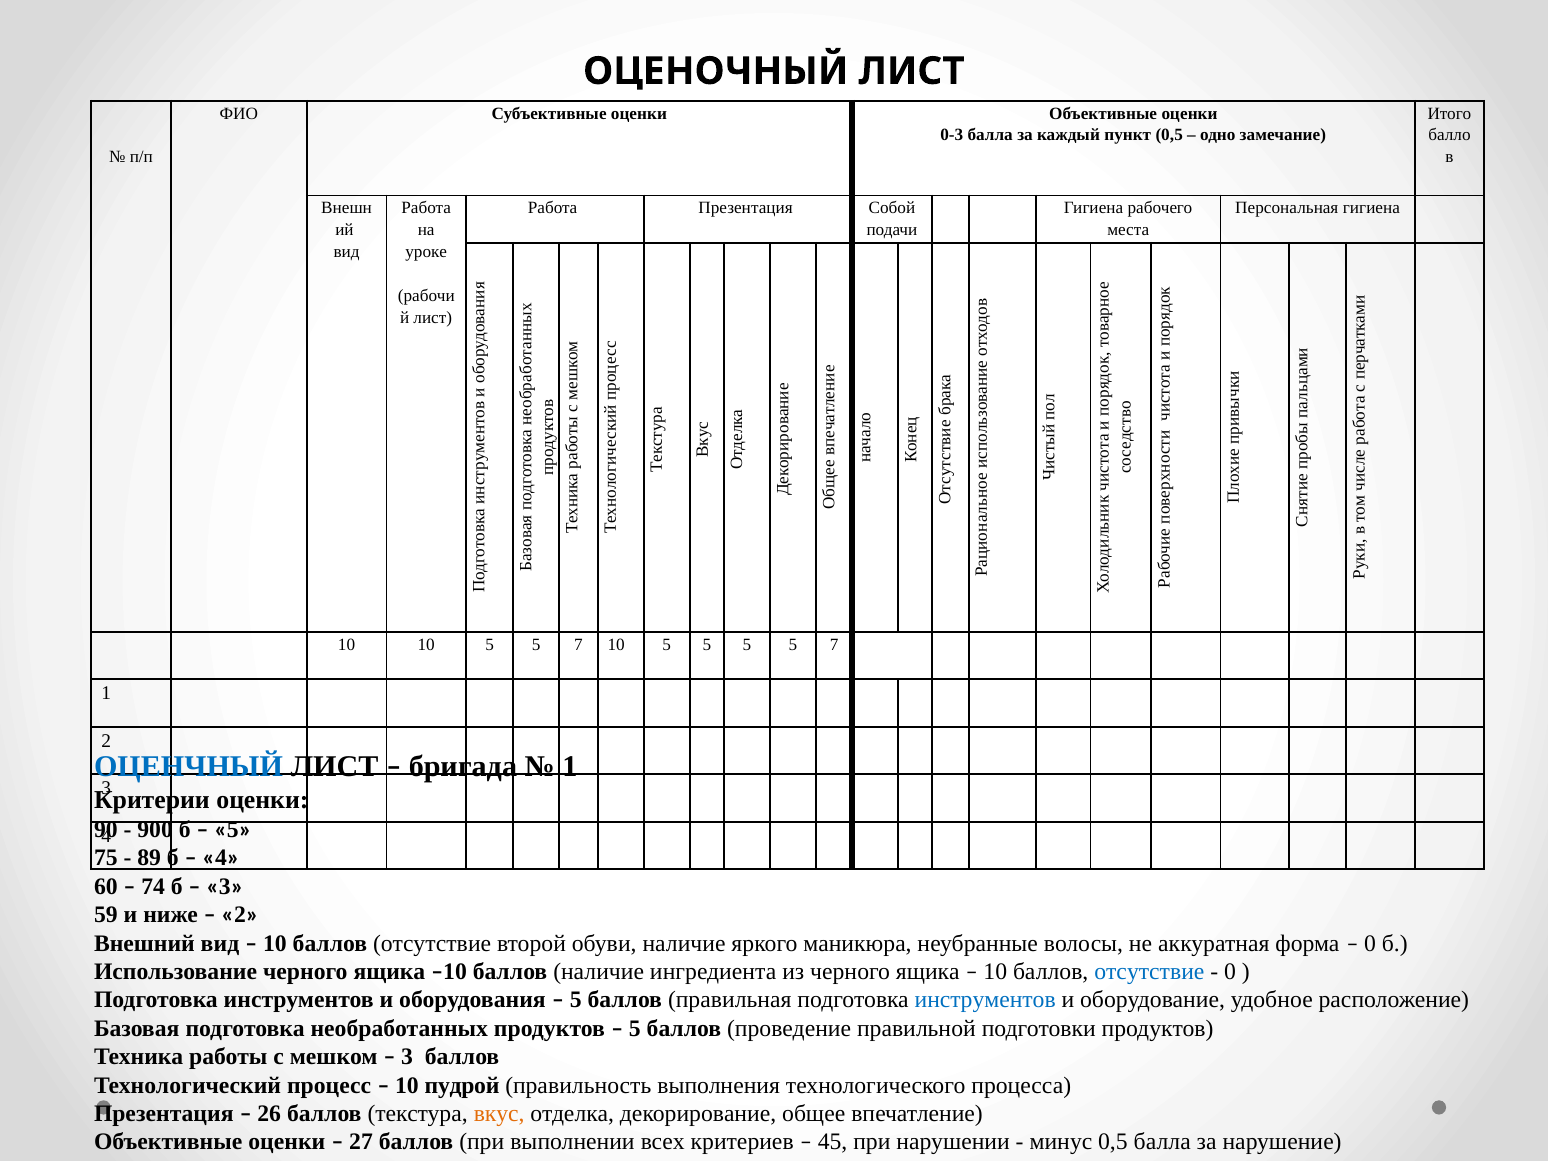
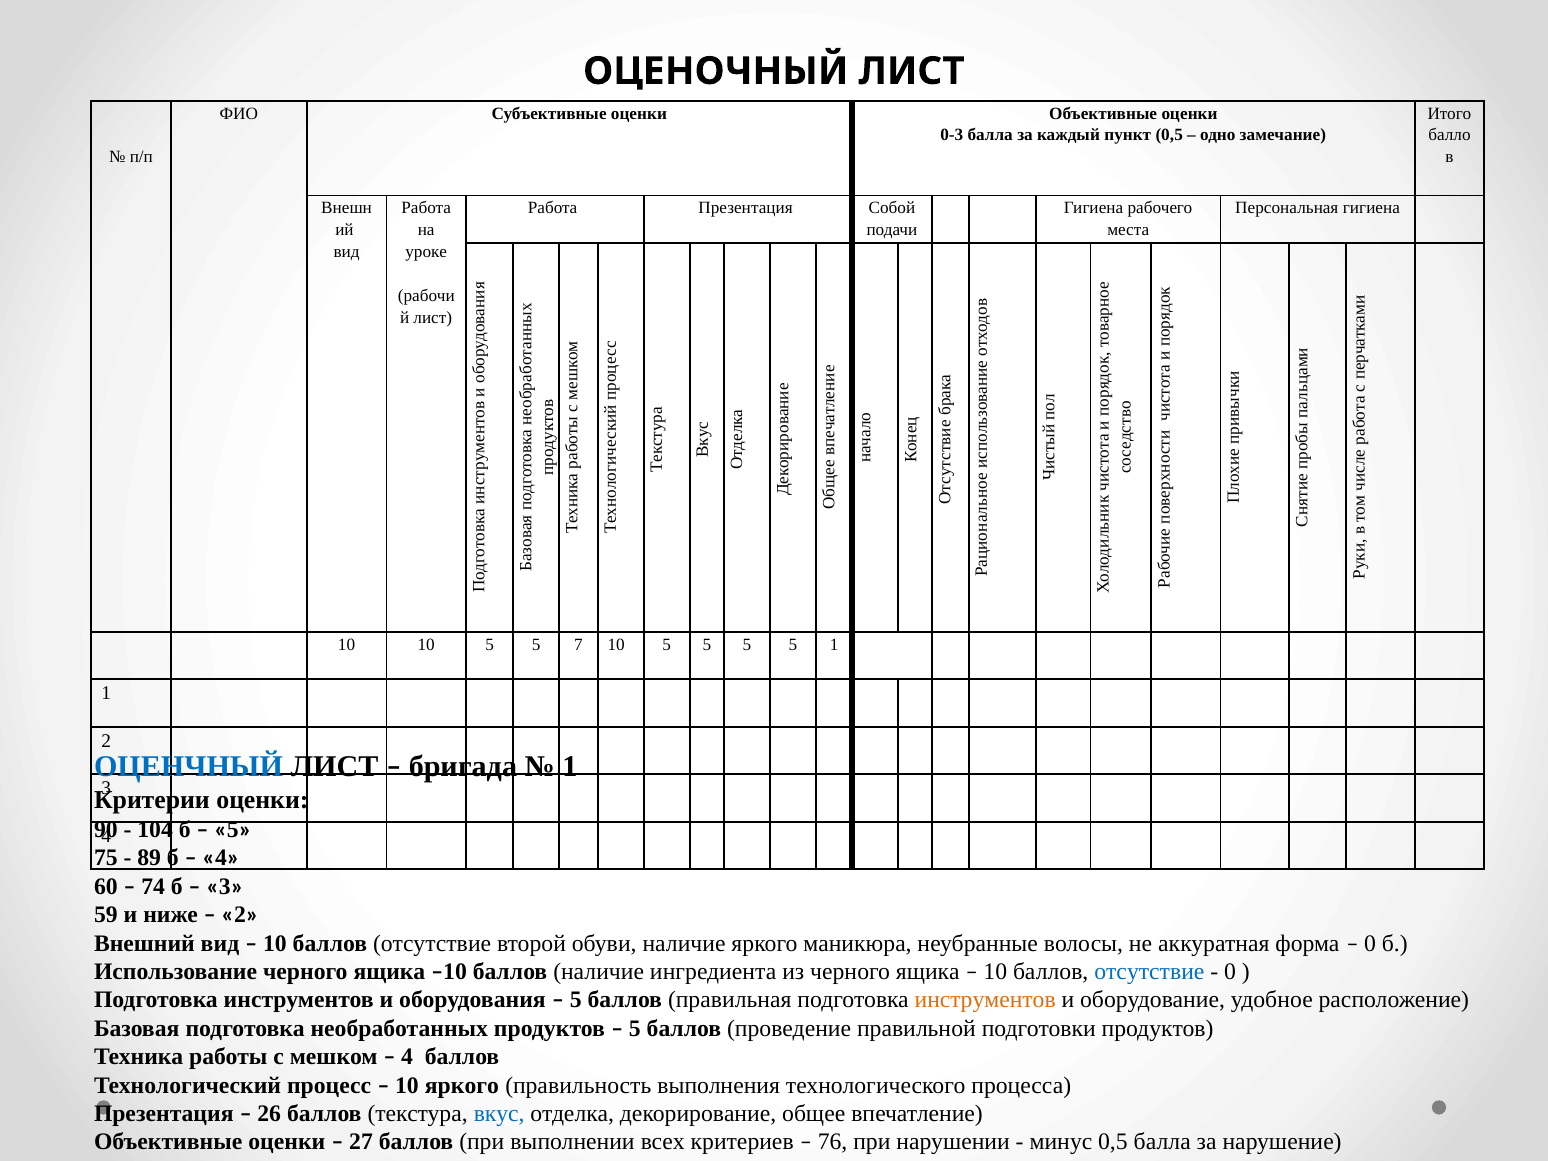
5 5 5 7: 7 -> 1
900: 900 -> 104
инструментов at (985, 1000) colour: blue -> orange
3 at (407, 1057): 3 -> 4
10 пудрой: пудрой -> яркого
вкус colour: orange -> blue
45: 45 -> 76
